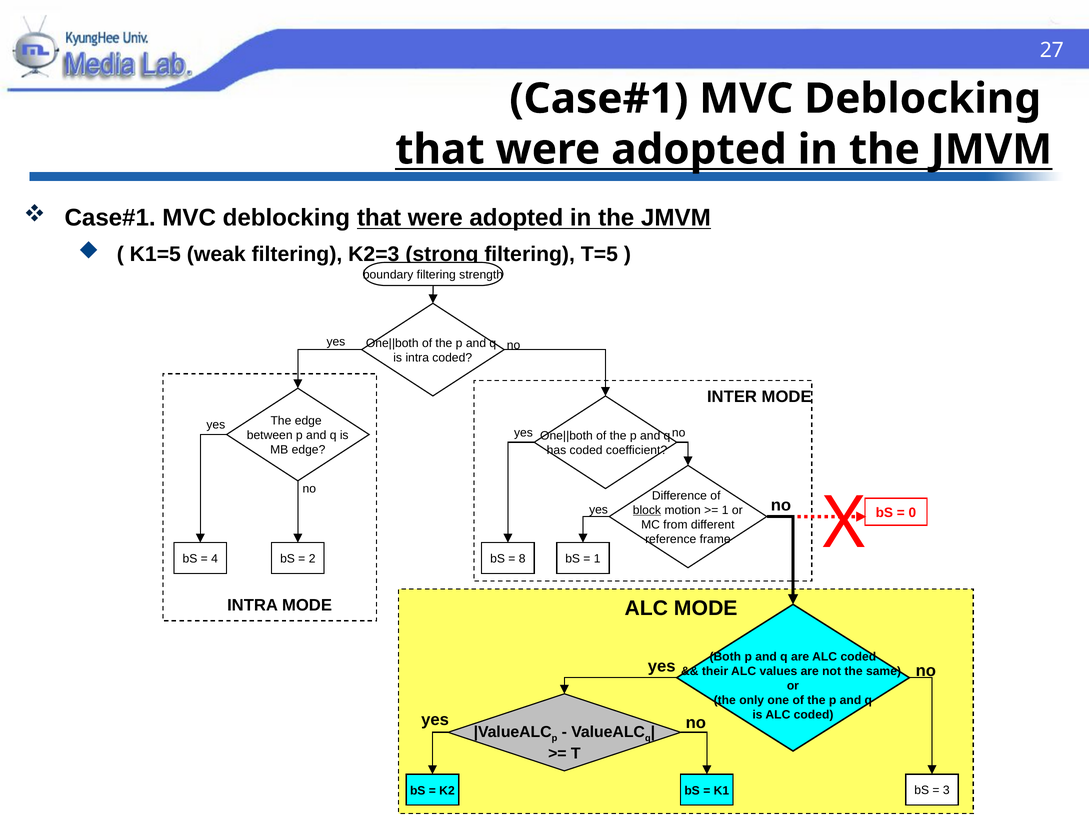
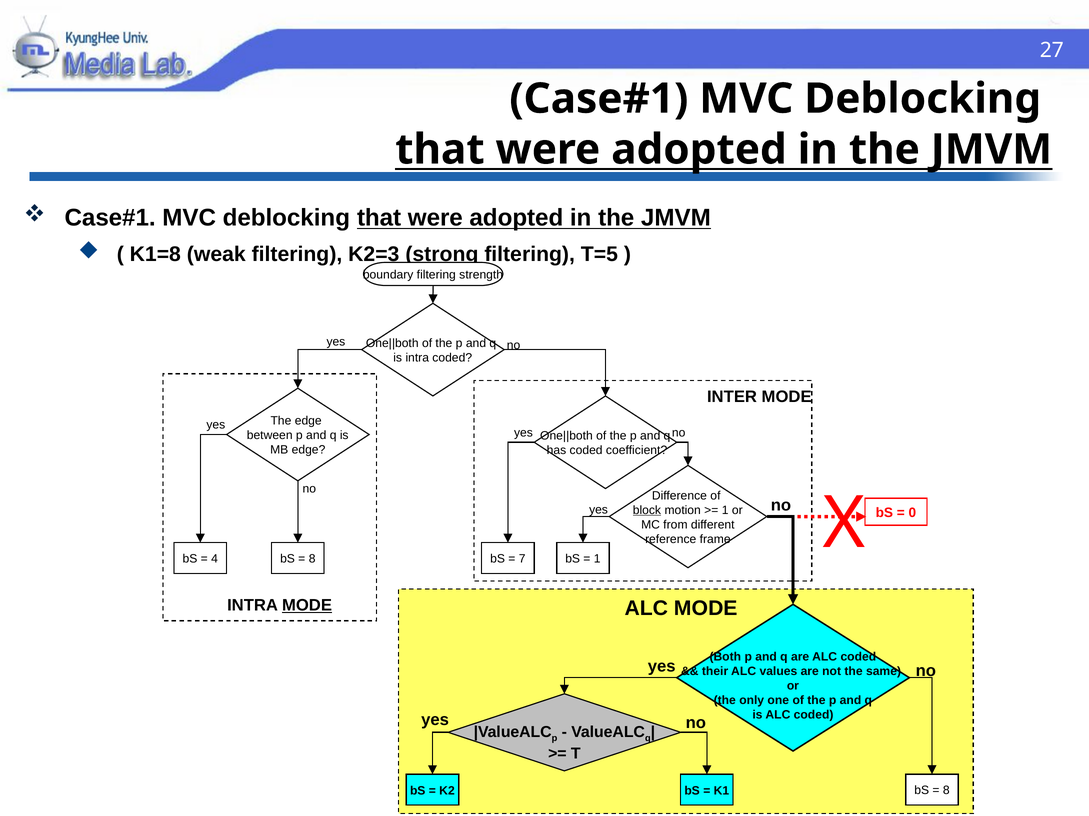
K1=5: K1=5 -> K1=8
2 at (312, 559): 2 -> 8
8: 8 -> 7
MODE at (307, 606) underline: none -> present
3 at (946, 791): 3 -> 8
